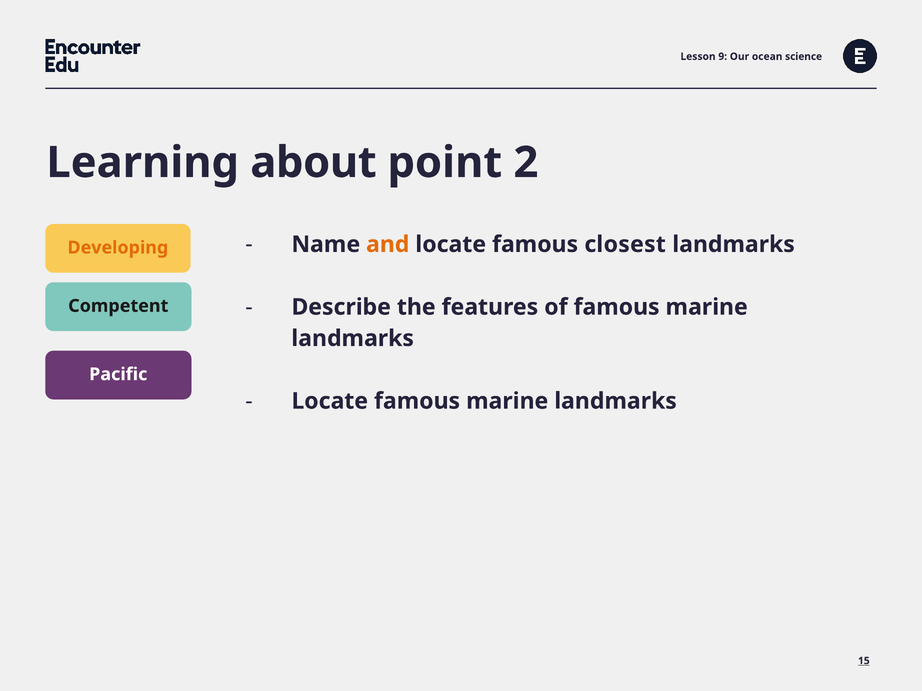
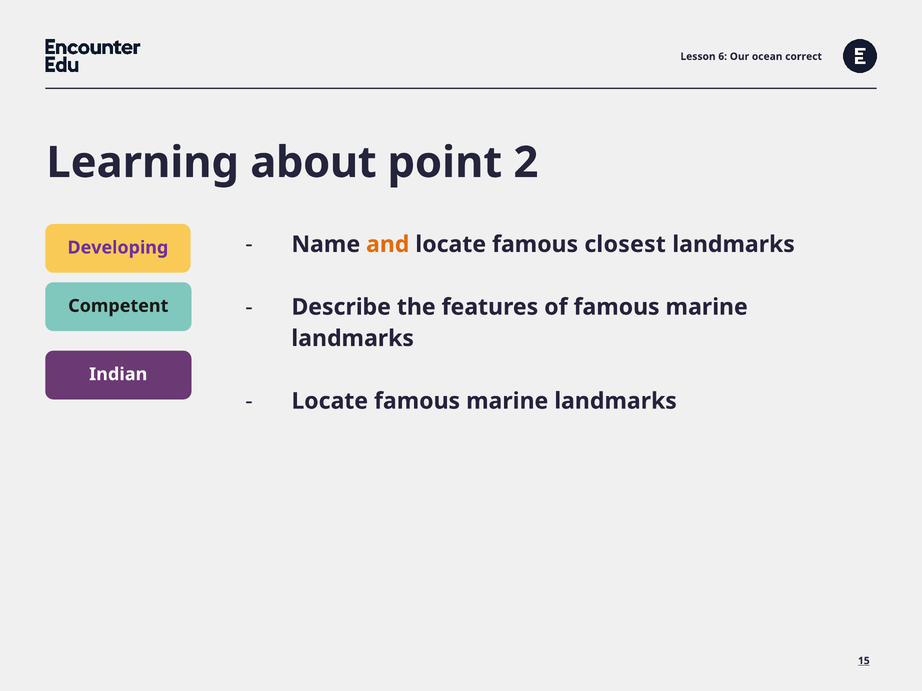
9: 9 -> 6
science: science -> correct
Developing colour: orange -> purple
Pacific: Pacific -> Indian
